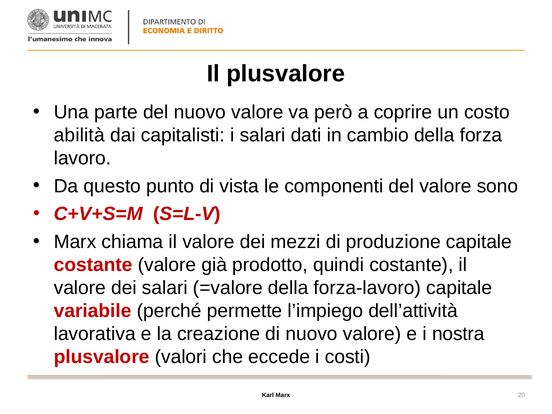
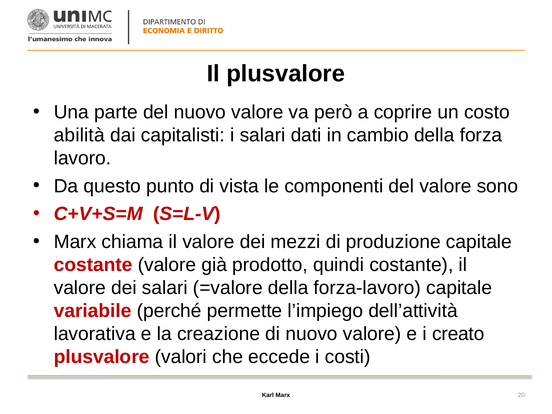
nostra: nostra -> creato
